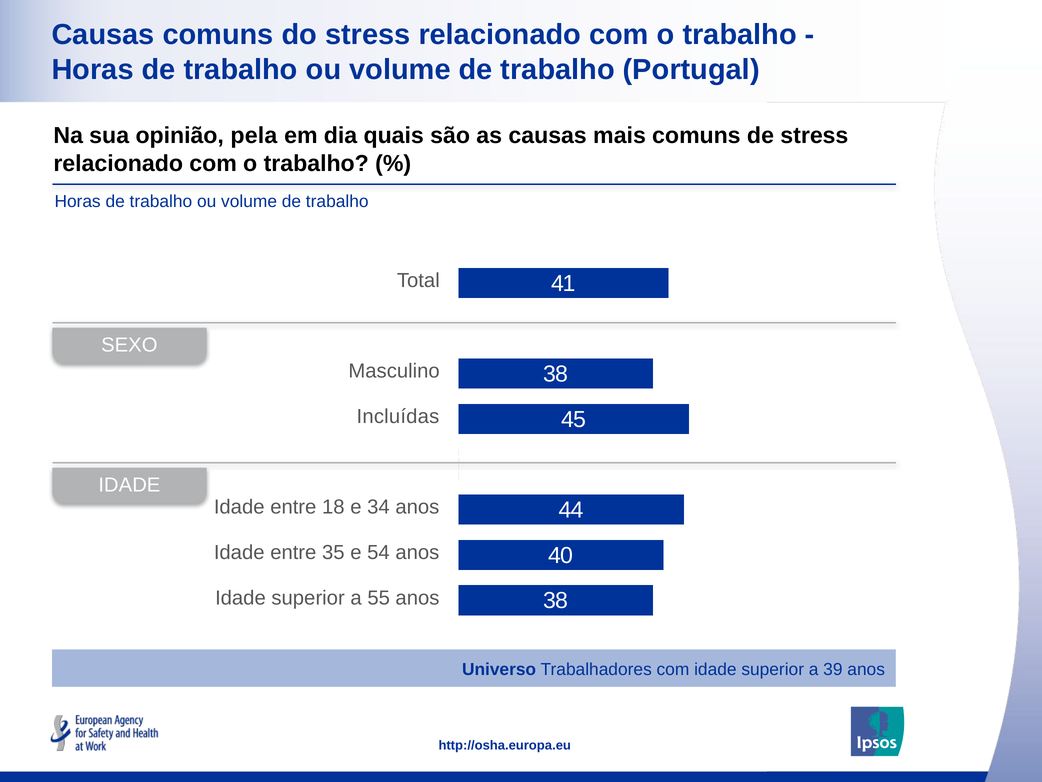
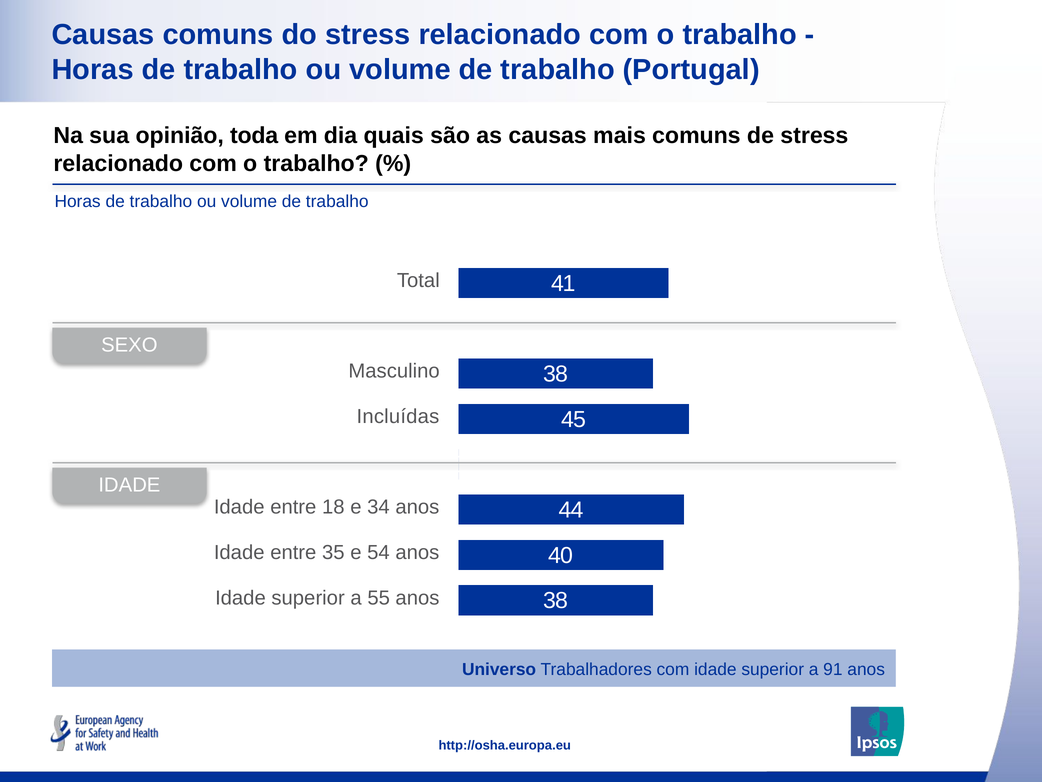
pela: pela -> toda
39: 39 -> 91
